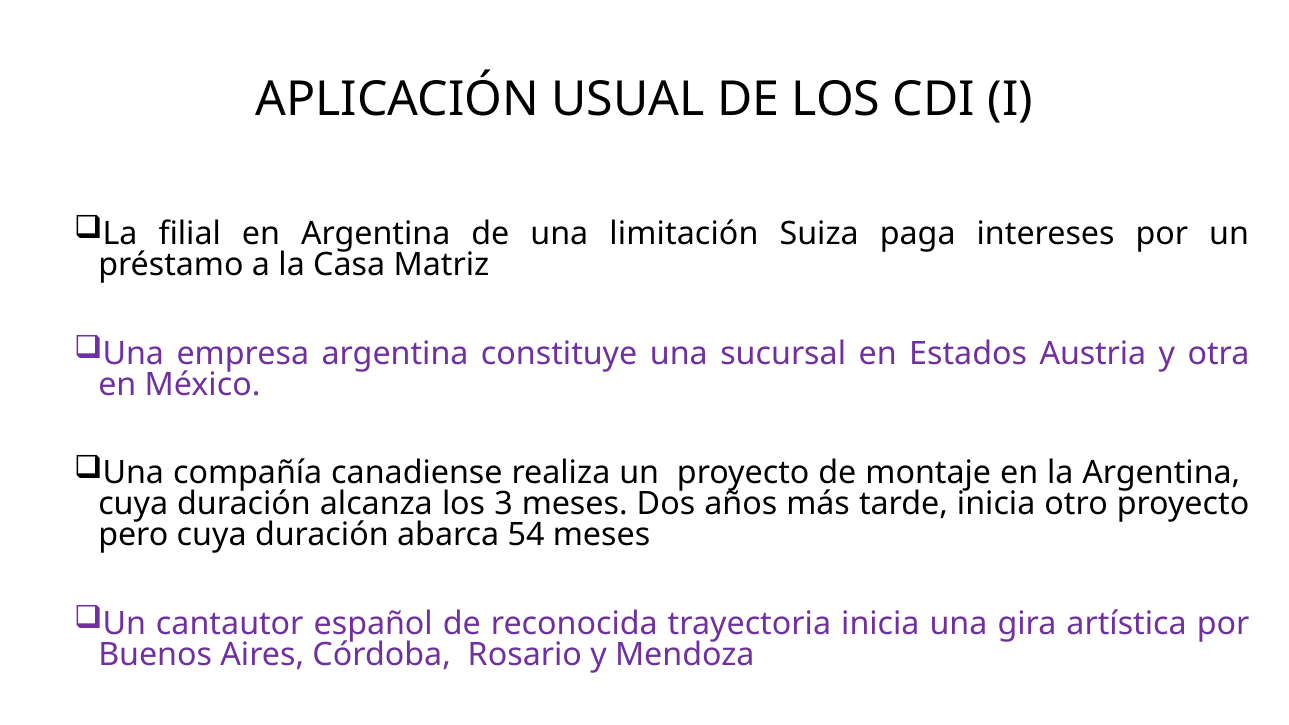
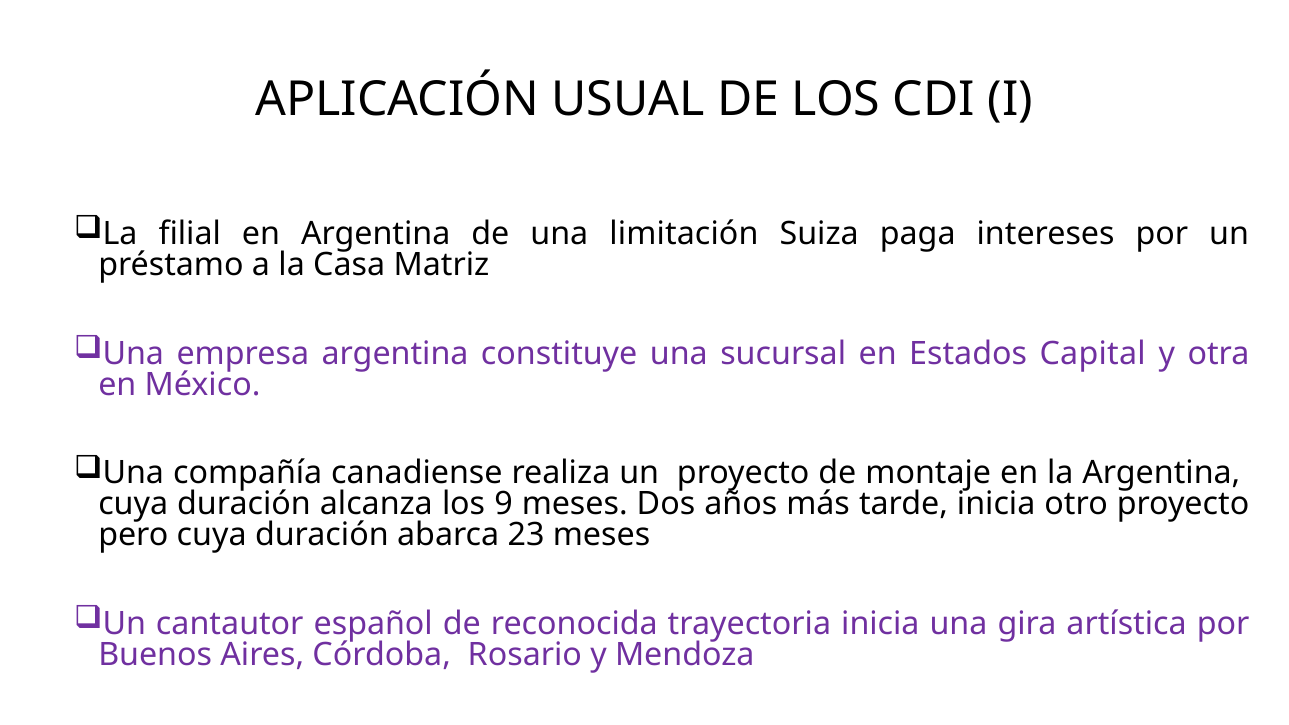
Austria: Austria -> Capital
3: 3 -> 9
54: 54 -> 23
